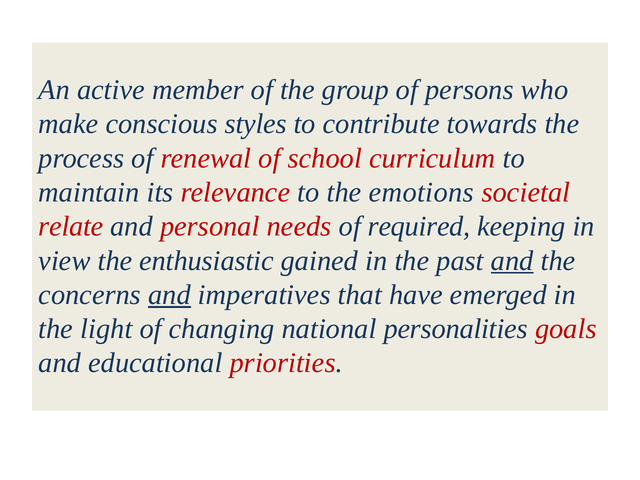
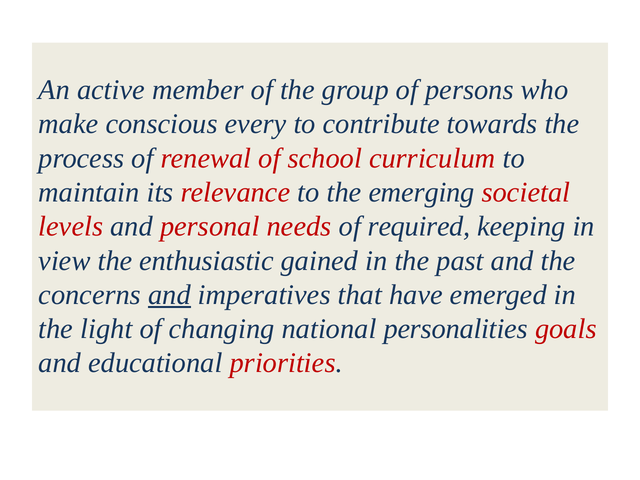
styles: styles -> every
emotions: emotions -> emerging
relate: relate -> levels
and at (512, 261) underline: present -> none
